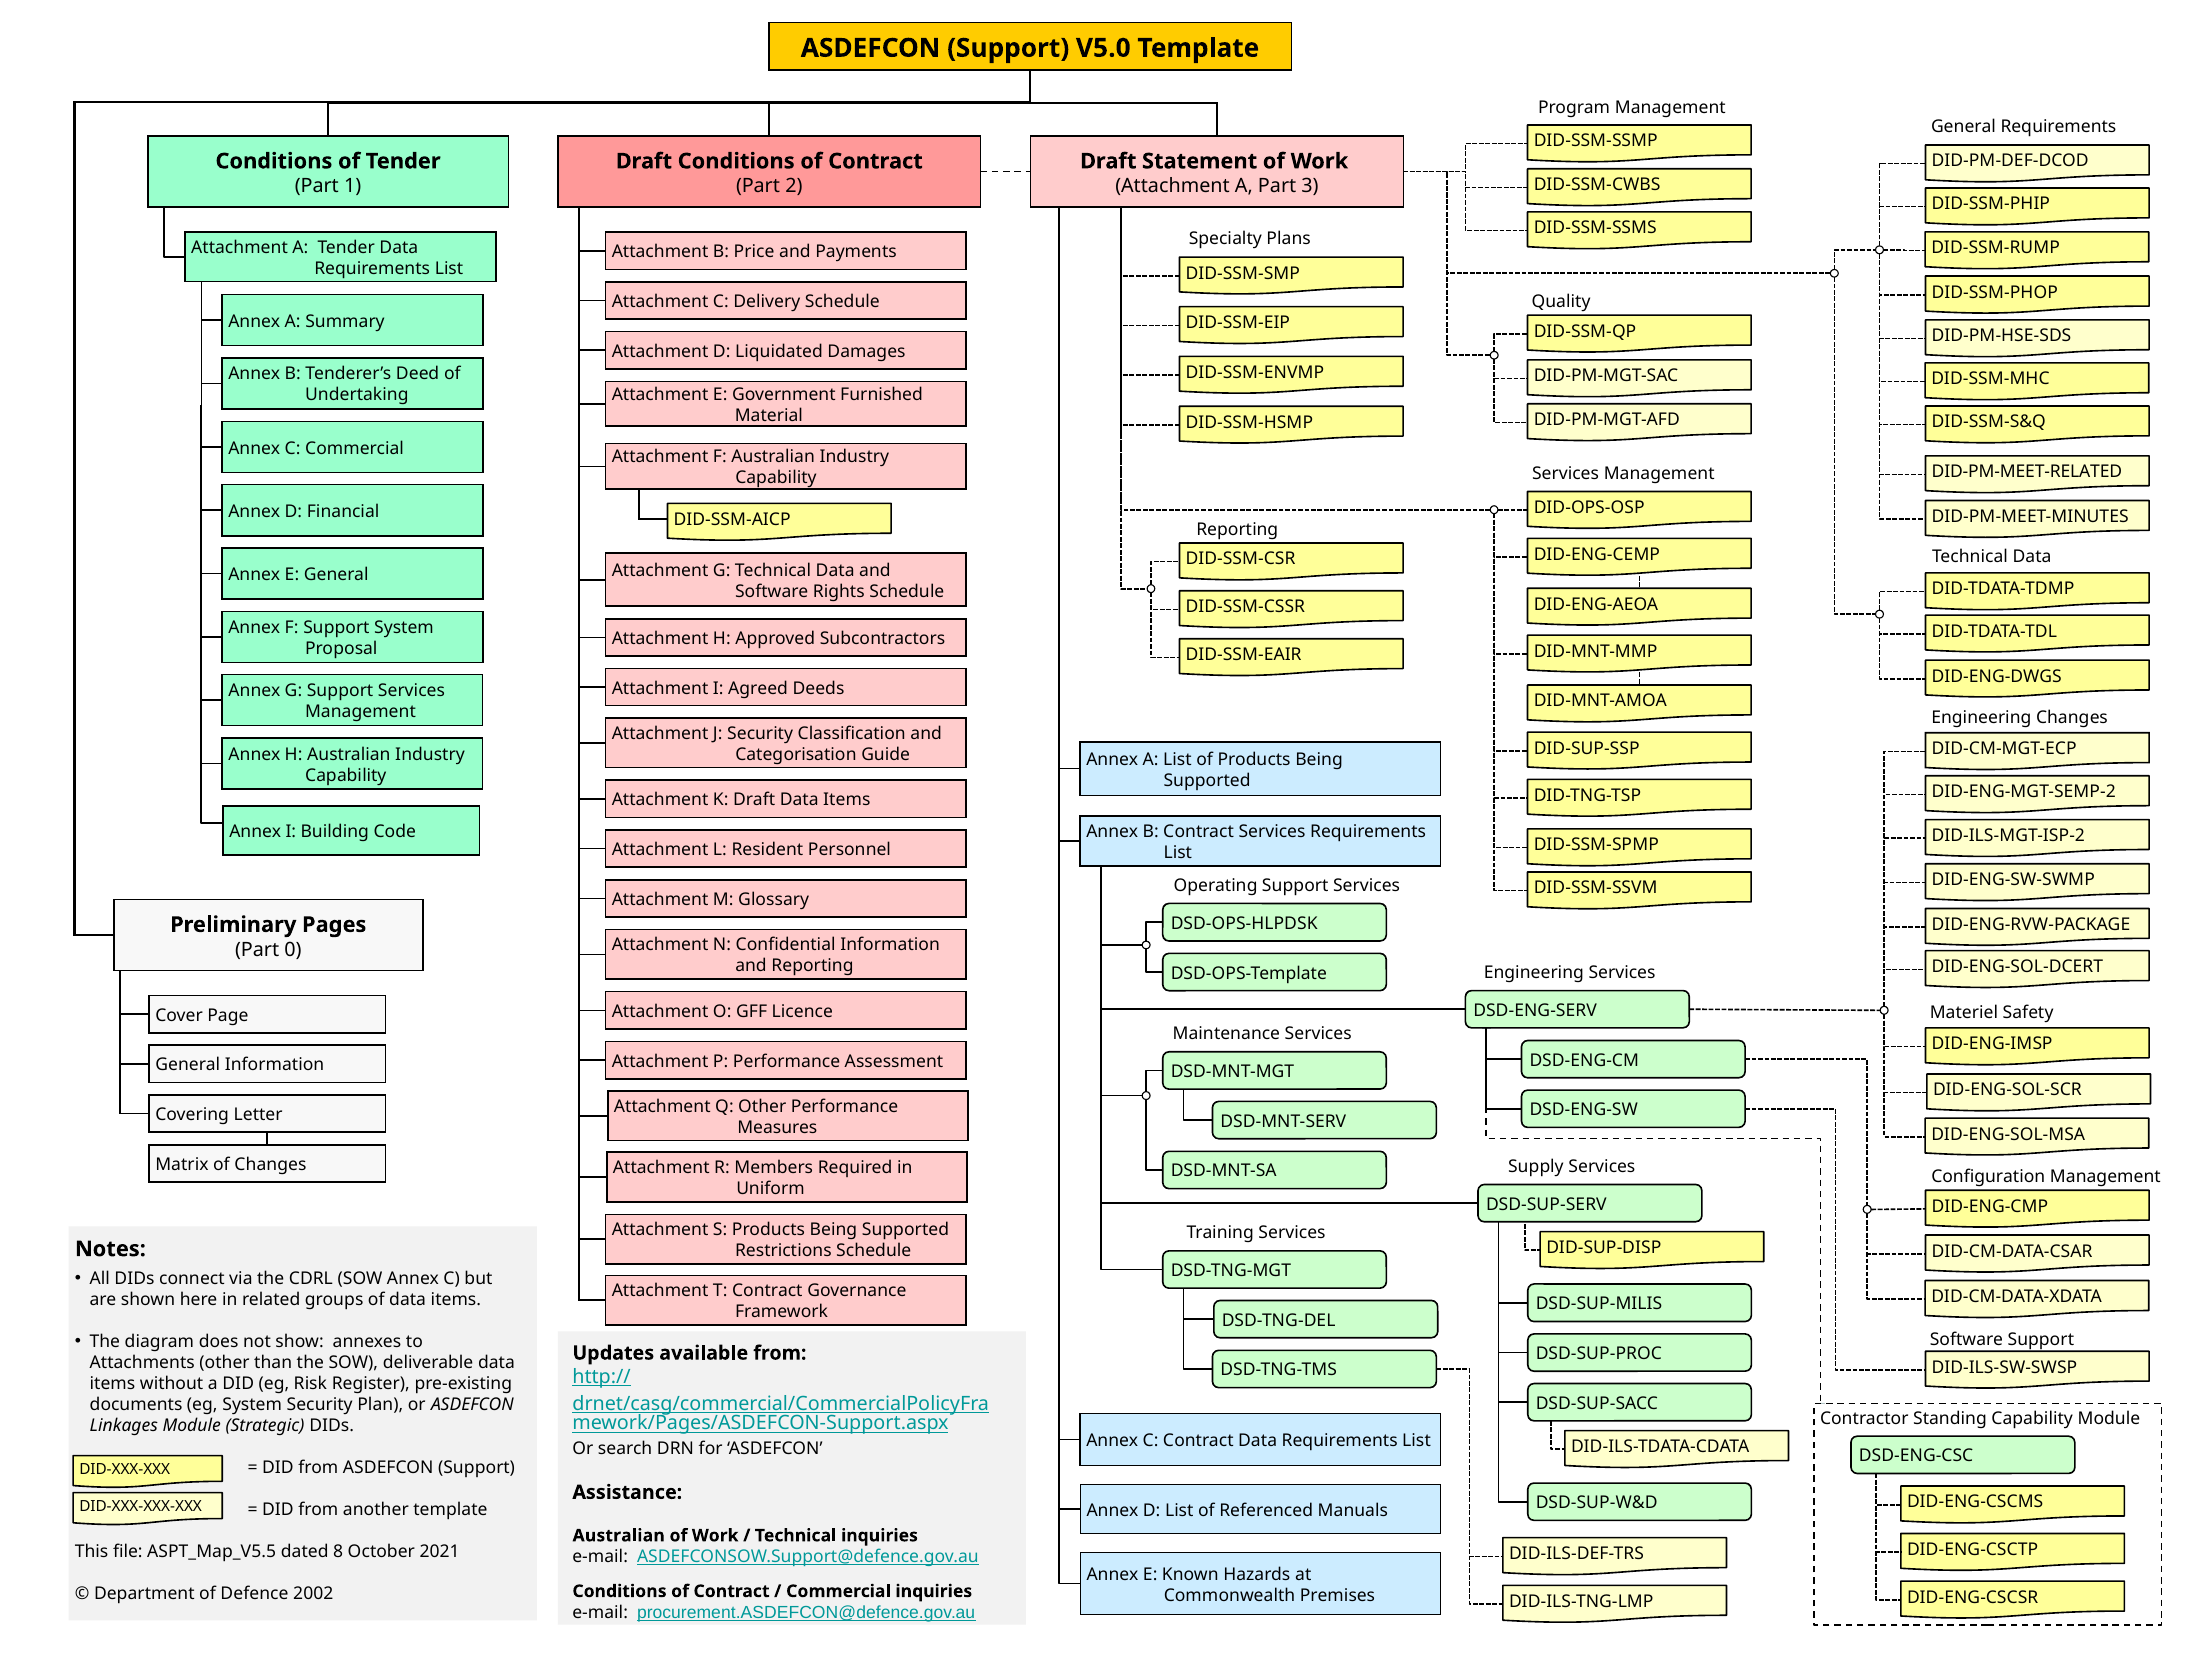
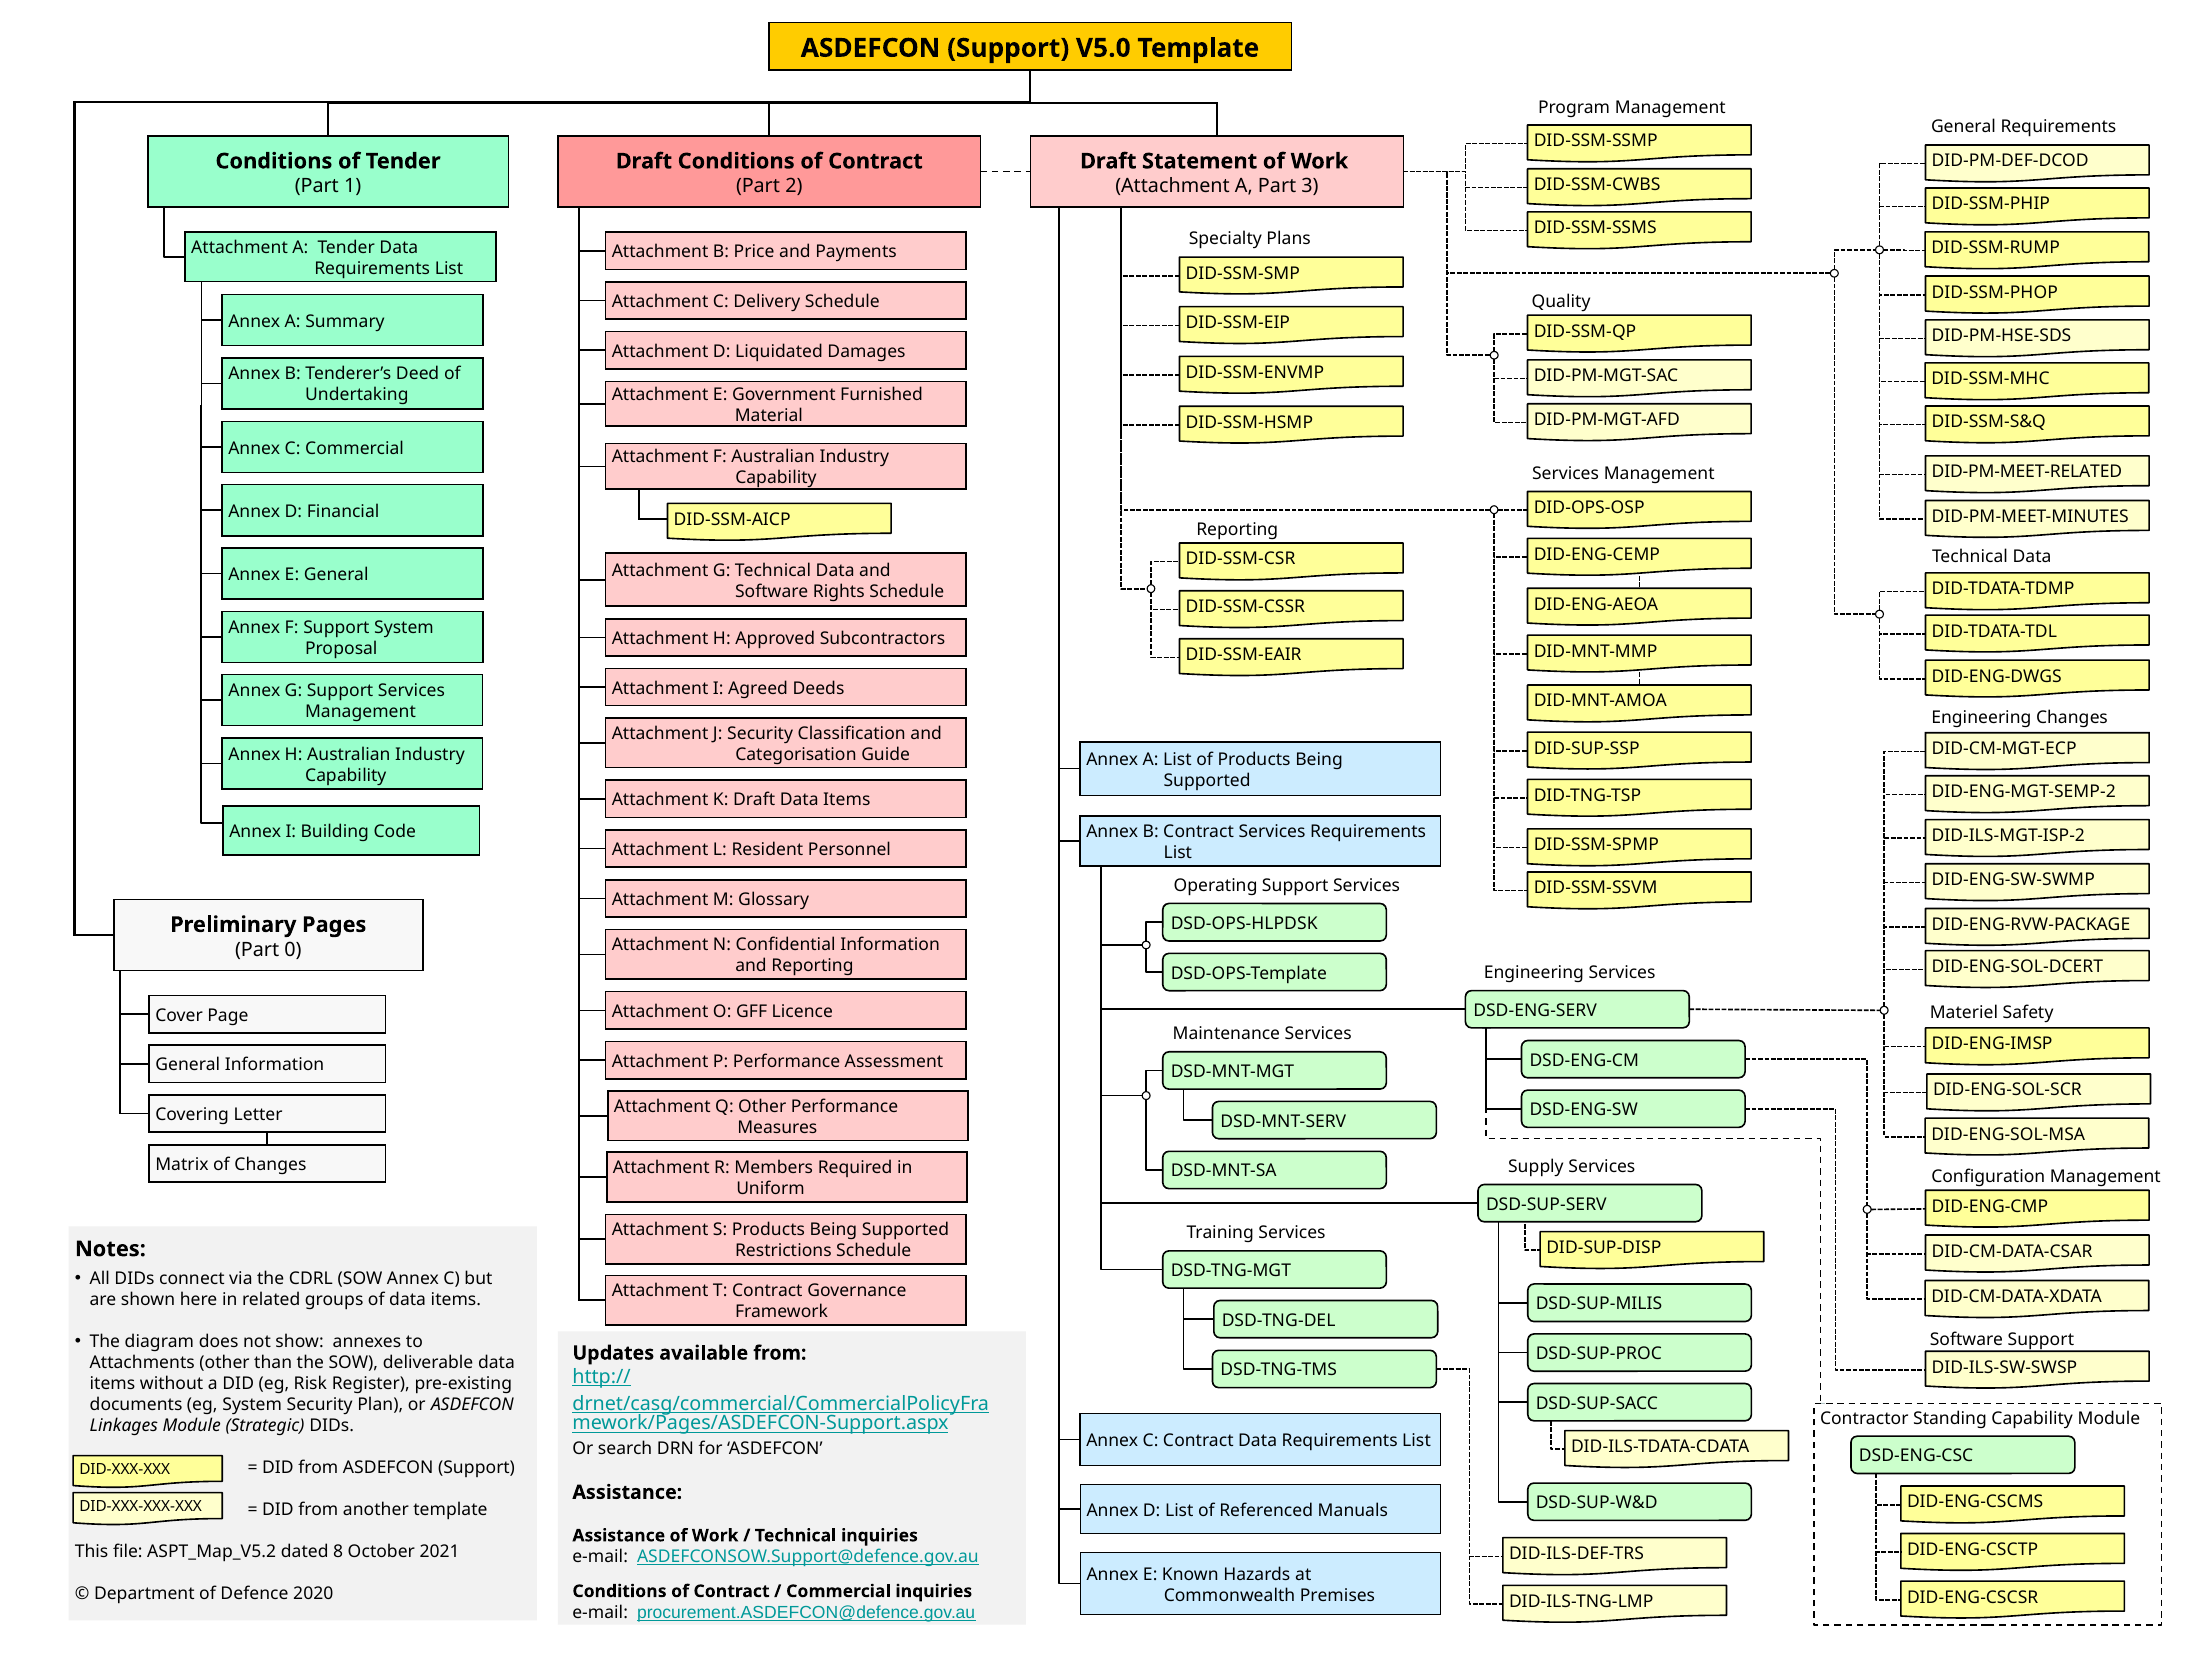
Australian at (619, 1535): Australian -> Assistance
ASPT_Map_V5.5: ASPT_Map_V5.5 -> ASPT_Map_V5.2
2002: 2002 -> 2020
